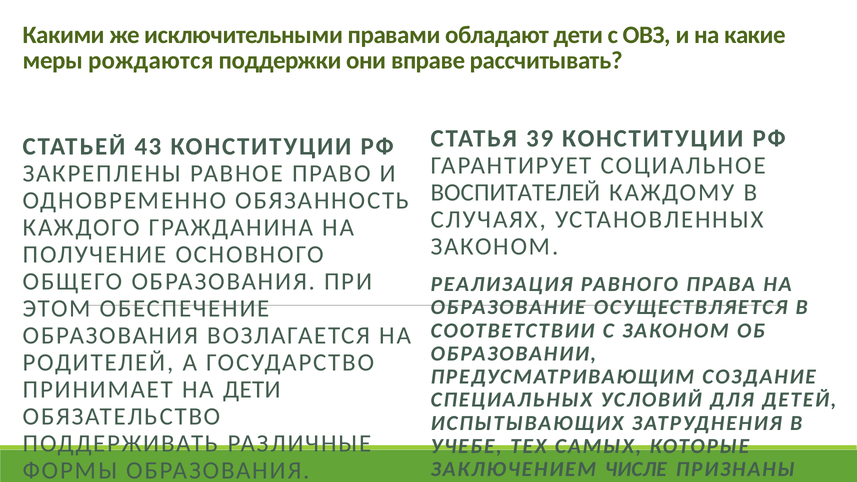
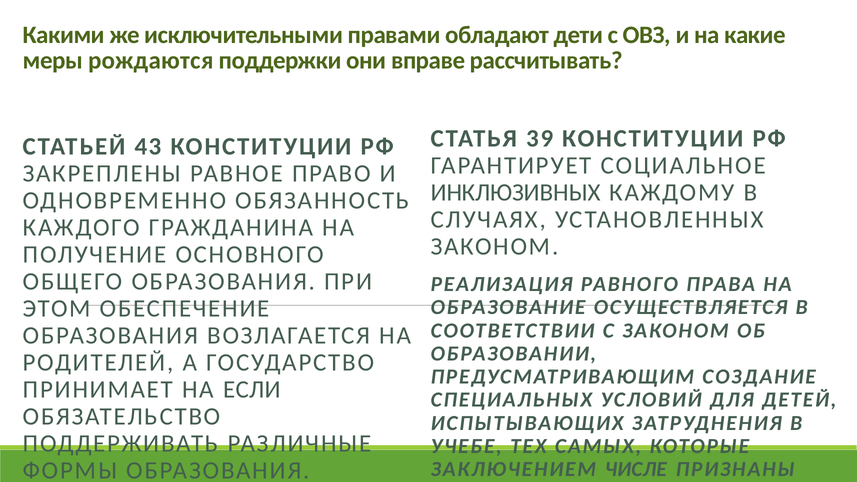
ВОСПИТАТЕЛЕЙ: ВОСПИТАТЕЛЕЙ -> ИНКЛЮЗИВНЫХ
НА ДЕТИ: ДЕТИ -> ЕСЛИ
